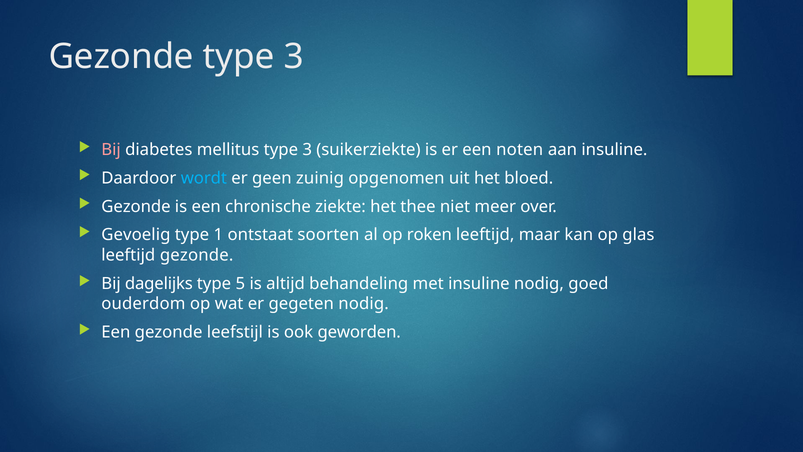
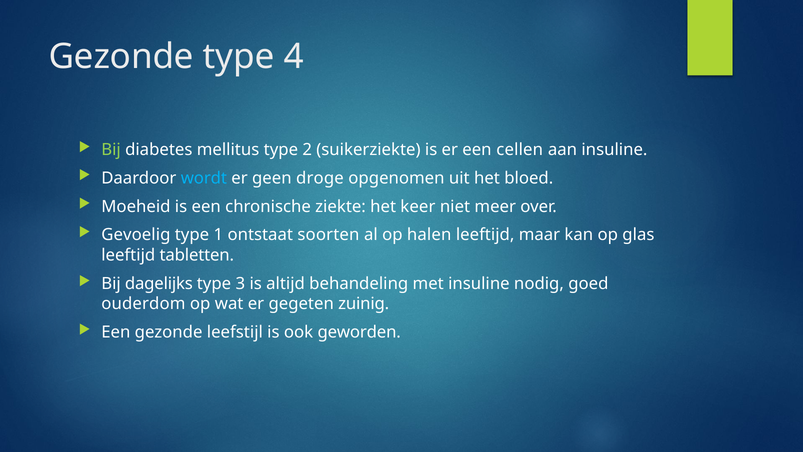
3 at (294, 56): 3 -> 4
Bij at (111, 149) colour: pink -> light green
mellitus type 3: 3 -> 2
noten: noten -> cellen
zuinig: zuinig -> droge
Gezonde at (136, 206): Gezonde -> Moeheid
thee: thee -> keer
roken: roken -> halen
leeftijd gezonde: gezonde -> tabletten
5: 5 -> 3
gegeten nodig: nodig -> zuinig
